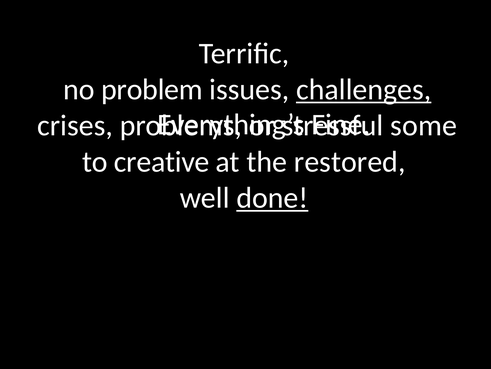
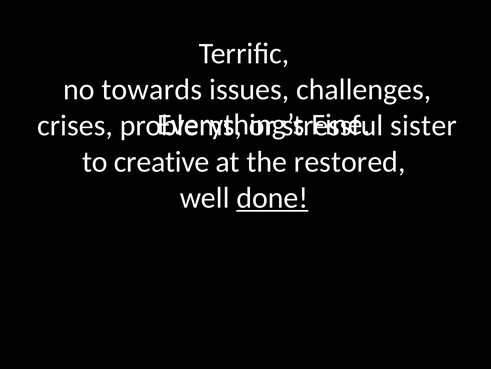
problem: problem -> towards
challenges underline: present -> none
some: some -> sister
